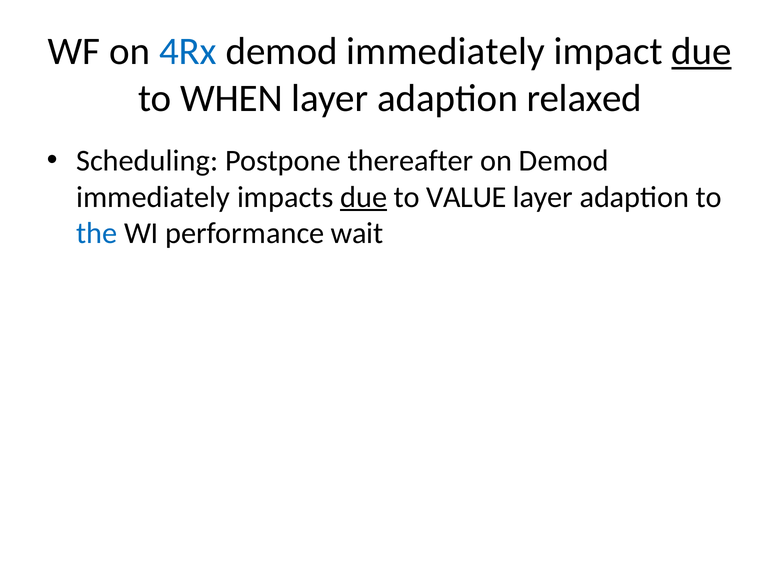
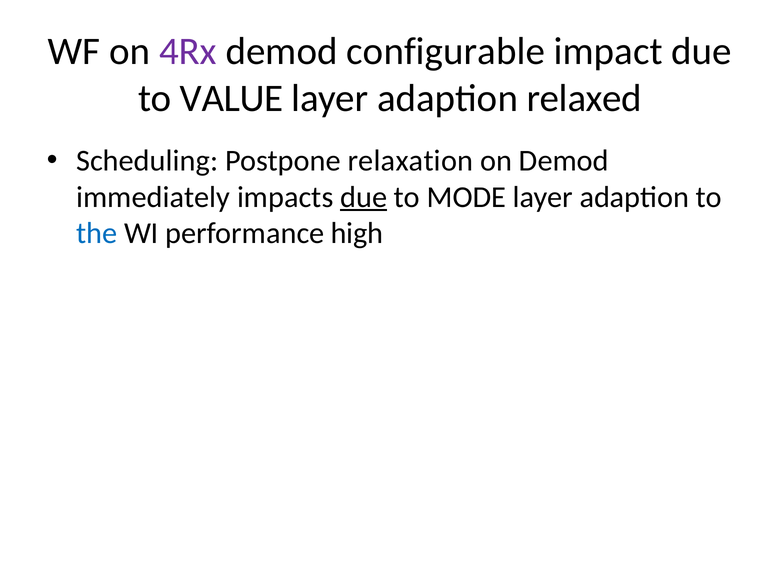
4Rx colour: blue -> purple
immediately at (446, 51): immediately -> configurable
due at (702, 51) underline: present -> none
WHEN: WHEN -> VALUE
thereafter: thereafter -> relaxation
VALUE: VALUE -> MODE
wait: wait -> high
